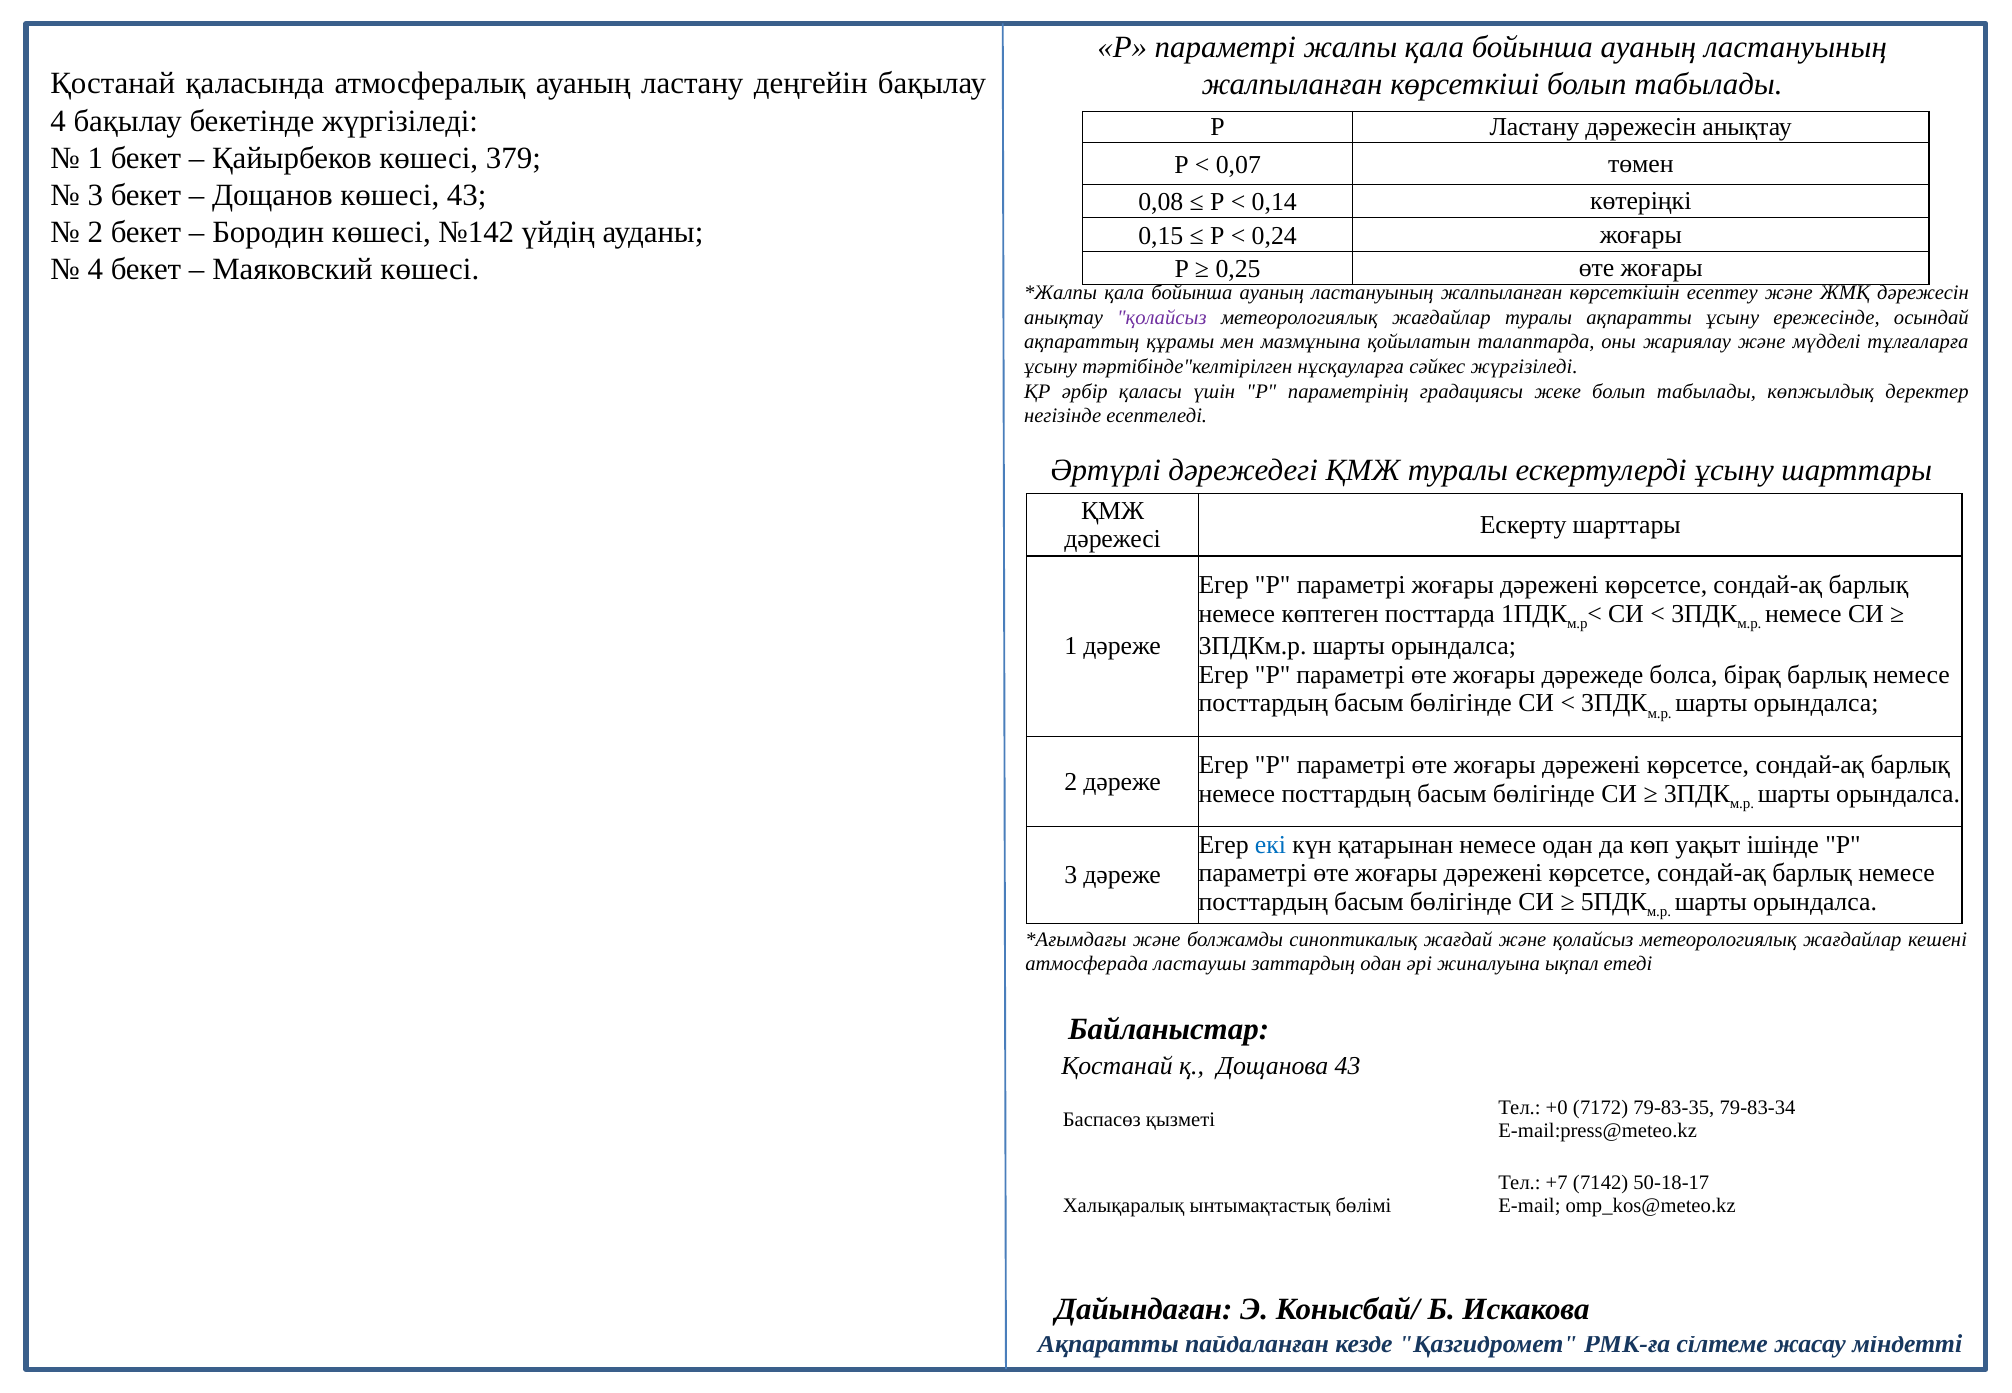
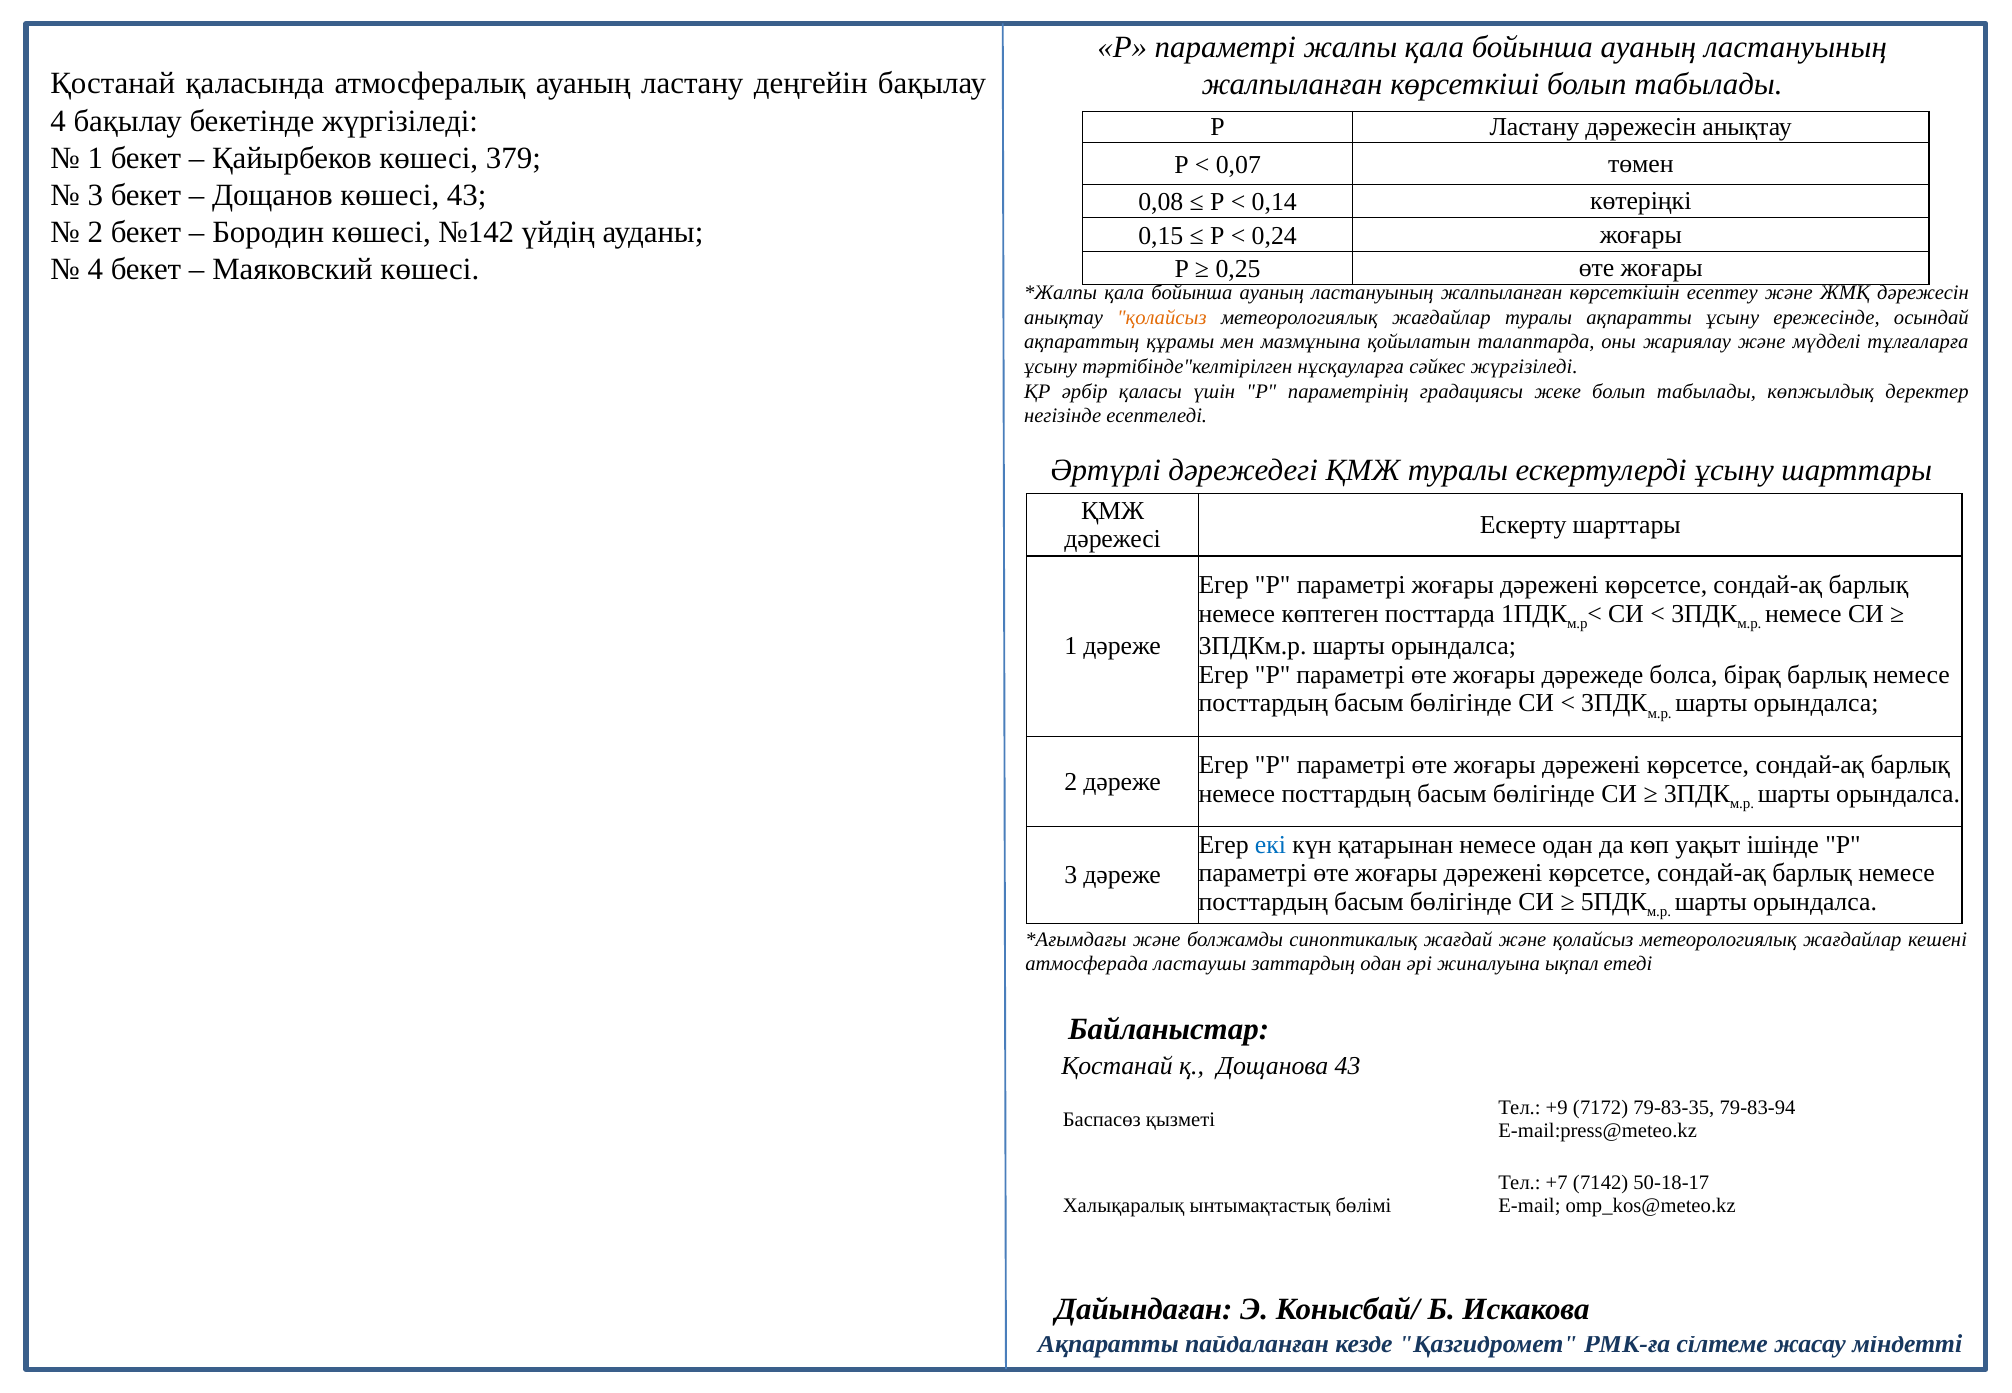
қолайсыз at (1162, 317) colour: purple -> orange
+0: +0 -> +9
79-83-34: 79-83-34 -> 79-83-94
